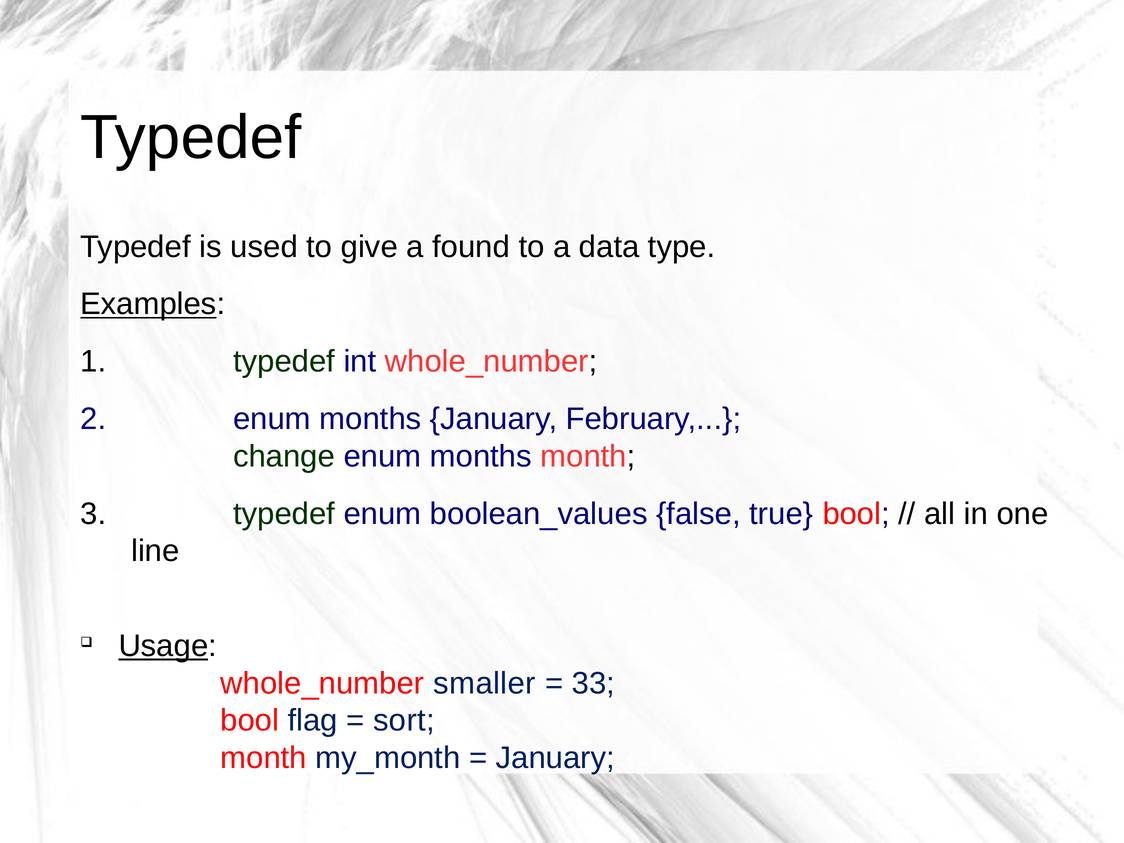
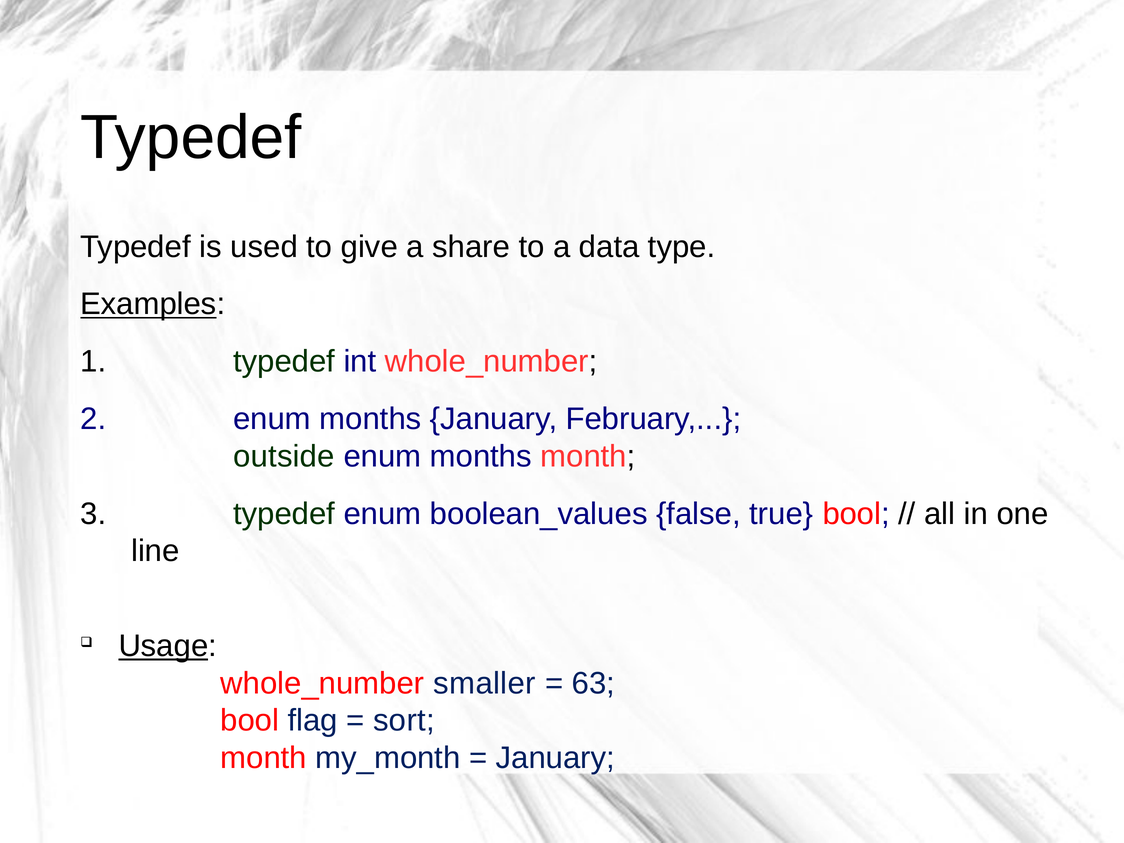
found: found -> share
change: change -> outside
33: 33 -> 63
